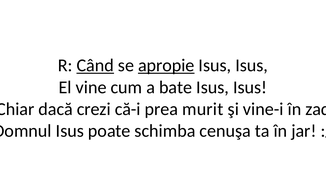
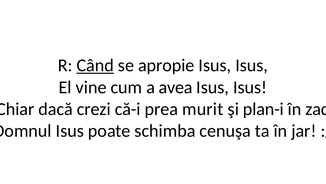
apropie underline: present -> none
bate: bate -> avea
vine-i: vine-i -> plan-i
